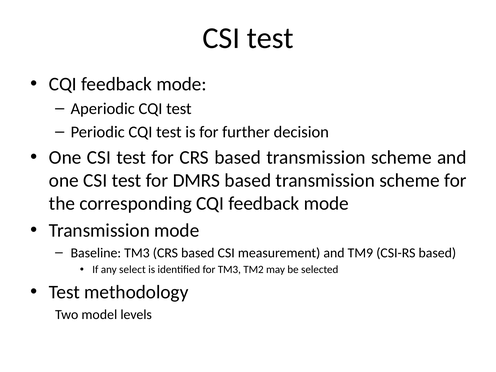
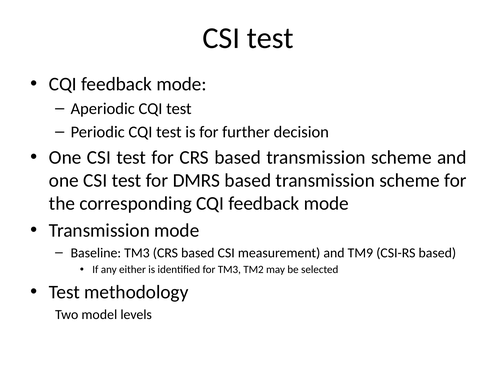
select: select -> either
